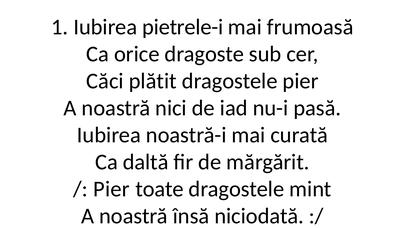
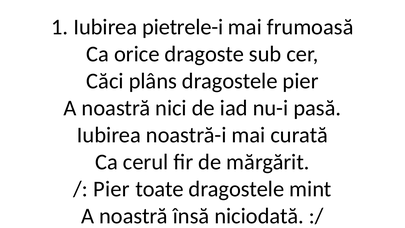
plătit: plătit -> plâns
daltă: daltă -> cerul
